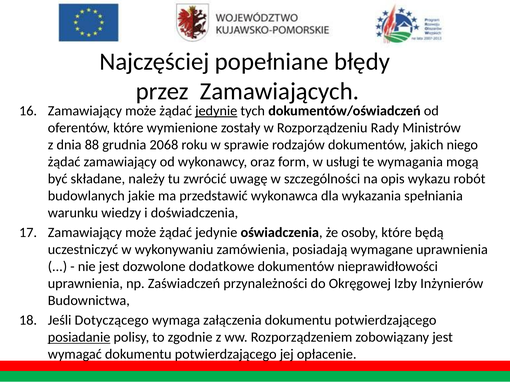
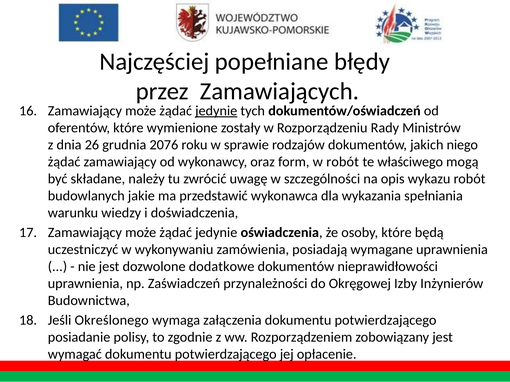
88: 88 -> 26
2068: 2068 -> 2076
w usługi: usługi -> robót
wymagania: wymagania -> właściwego
Dotyczącego: Dotyczącego -> Określonego
posiadanie underline: present -> none
